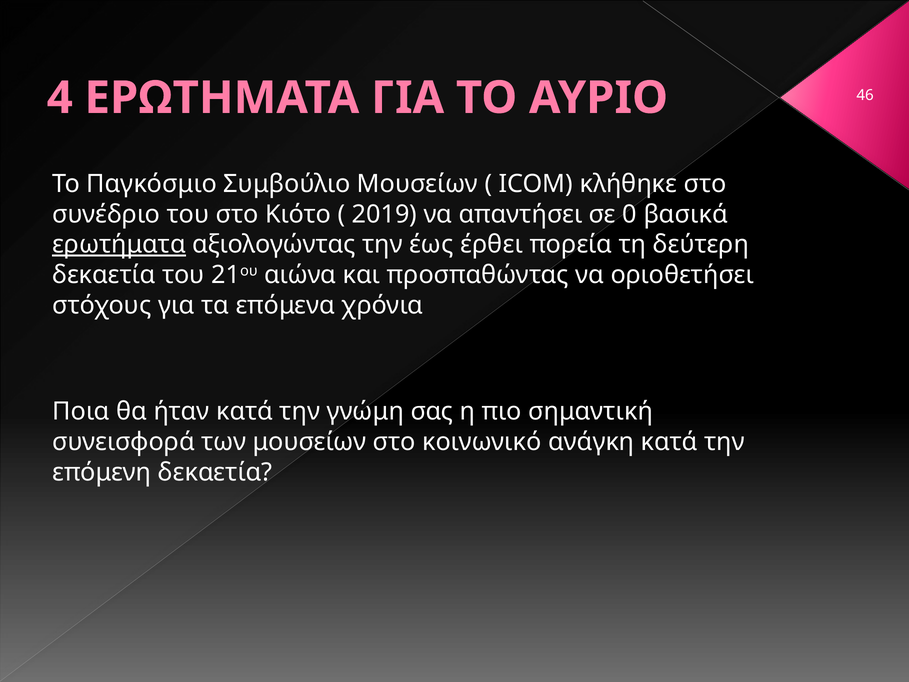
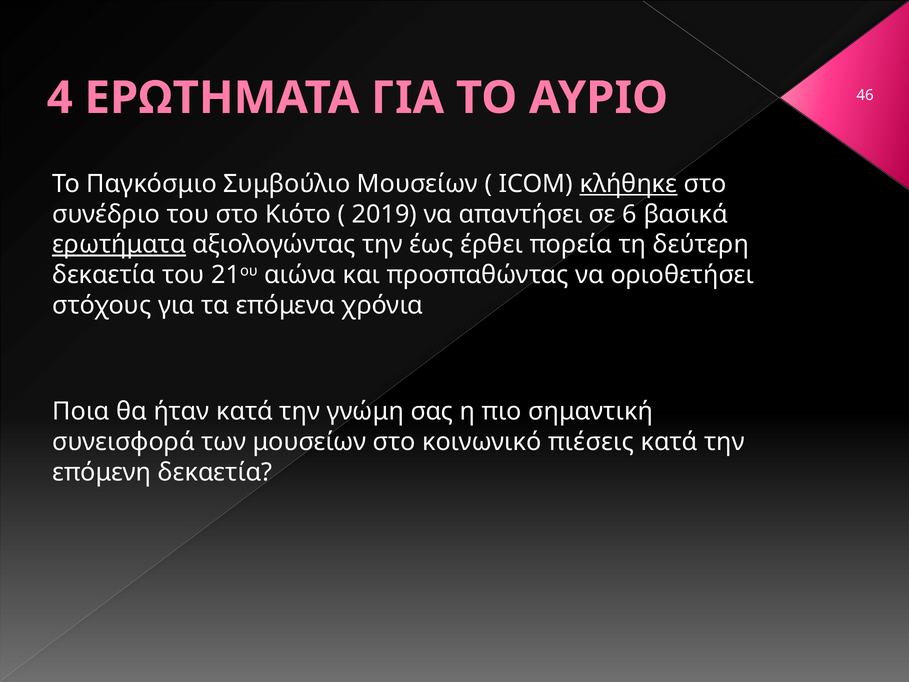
κλήθηκε underline: none -> present
0: 0 -> 6
ανάγκη: ανάγκη -> πιέσεις
